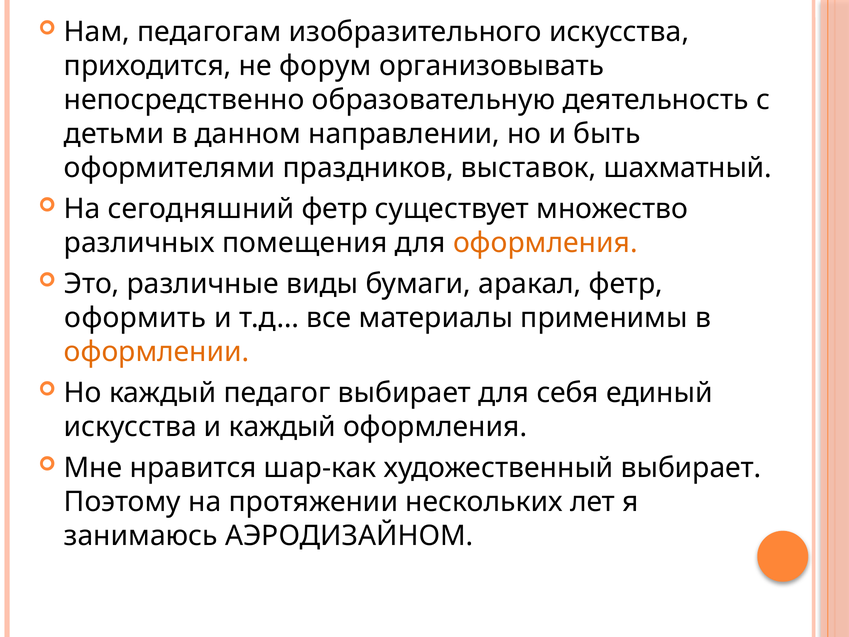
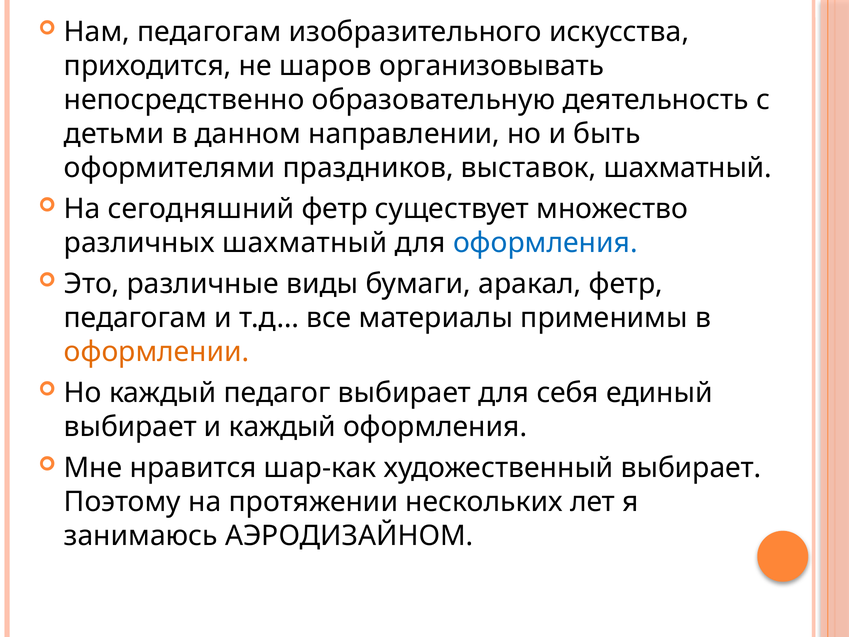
форум: форум -> шаров
различных помещения: помещения -> шахматный
оформления at (545, 243) colour: orange -> blue
оформить at (135, 318): оформить -> педагогам
искусства at (130, 427): искусства -> выбирает
